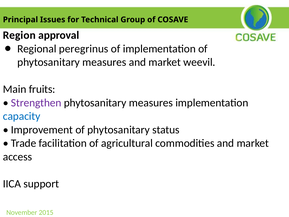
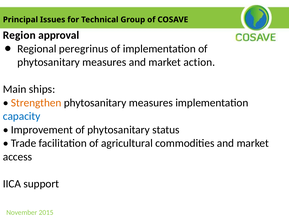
weevil: weevil -> action
fruits: fruits -> ships
Strengthen colour: purple -> orange
